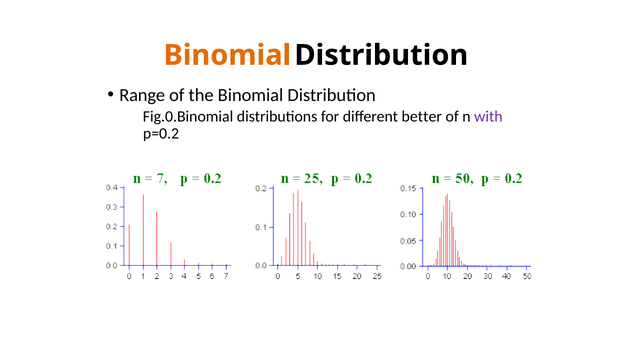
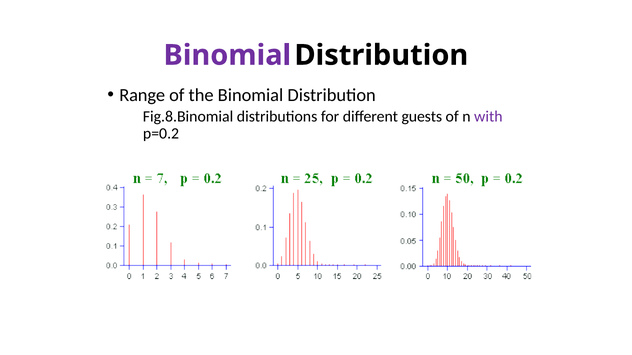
Binomial at (227, 55) colour: orange -> purple
Fig.0.Binomial: Fig.0.Binomial -> Fig.8.Binomial
better: better -> guests
